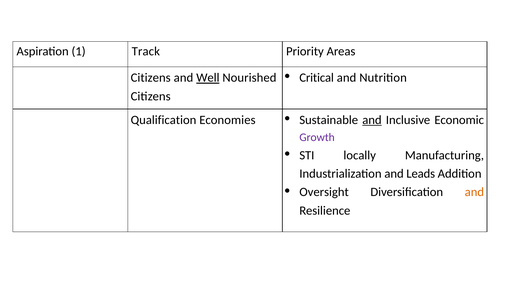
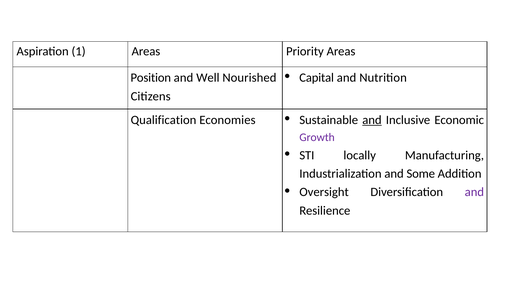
1 Track: Track -> Areas
Critical: Critical -> Capital
Citizens at (151, 78): Citizens -> Position
Well underline: present -> none
Leads: Leads -> Some
and at (474, 192) colour: orange -> purple
